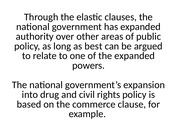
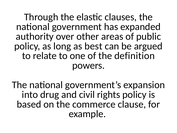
the expanded: expanded -> definition
